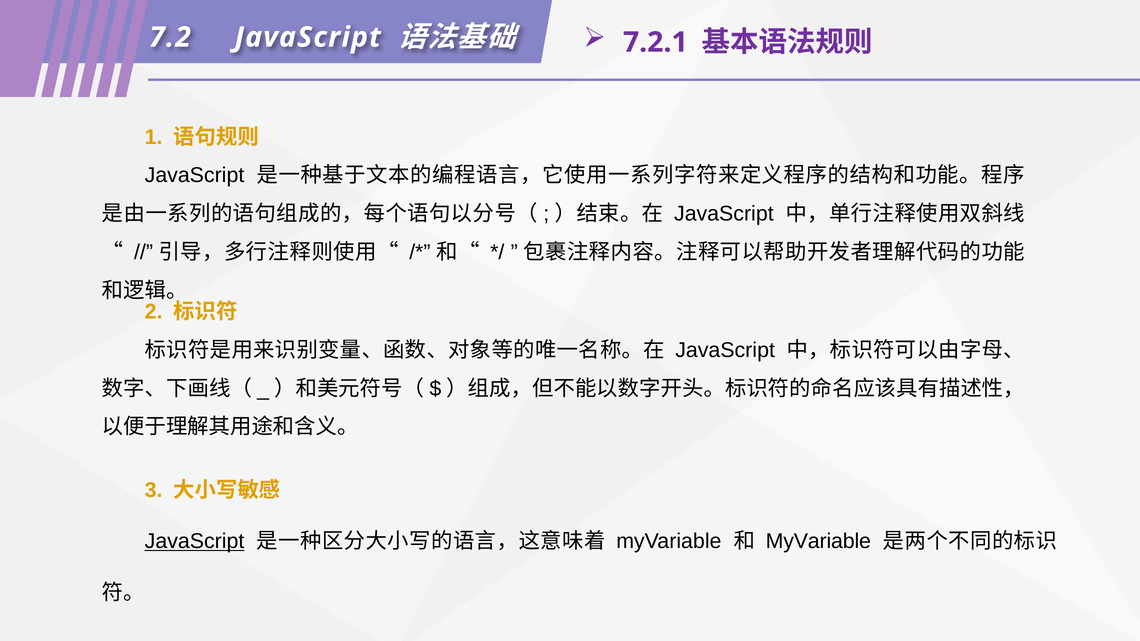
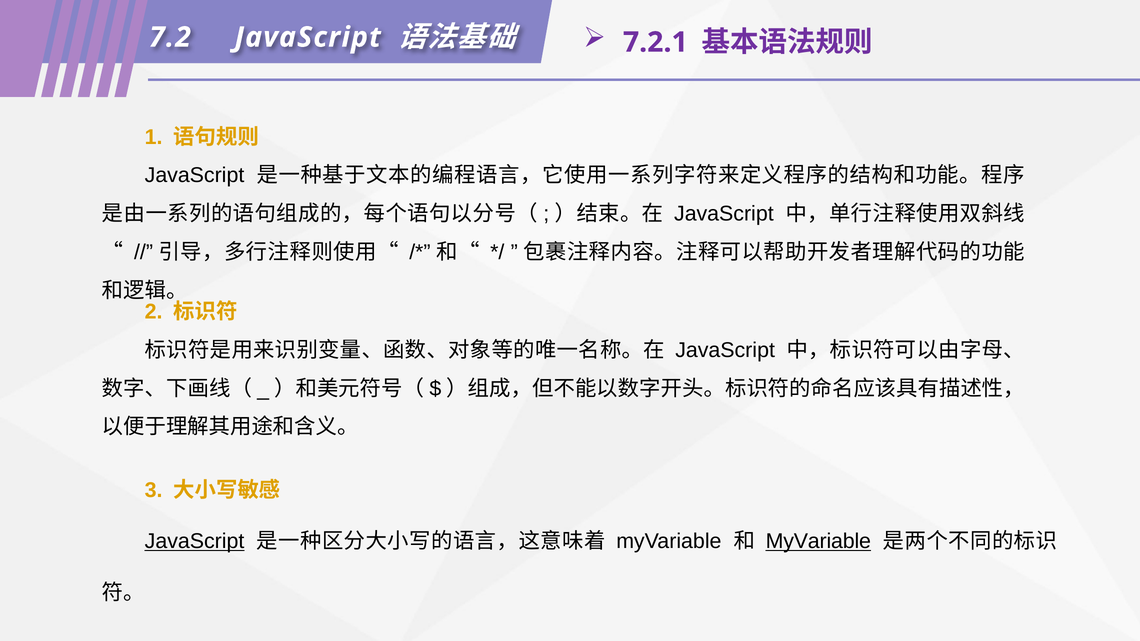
MyVariable at (818, 541) underline: none -> present
